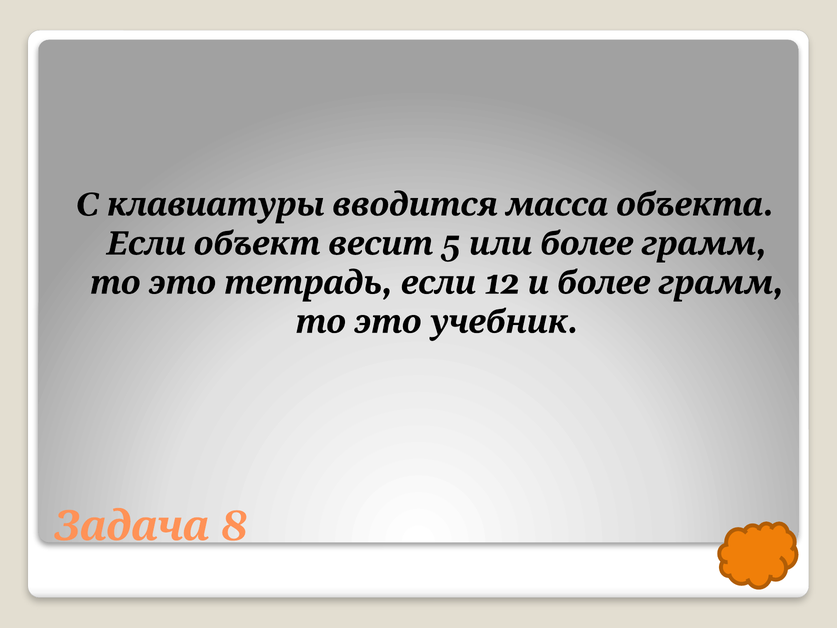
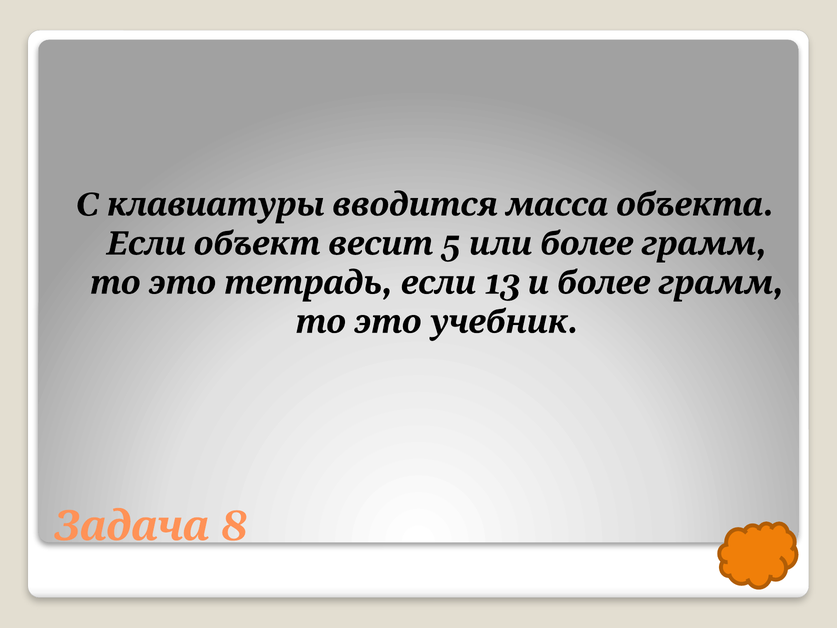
12: 12 -> 13
